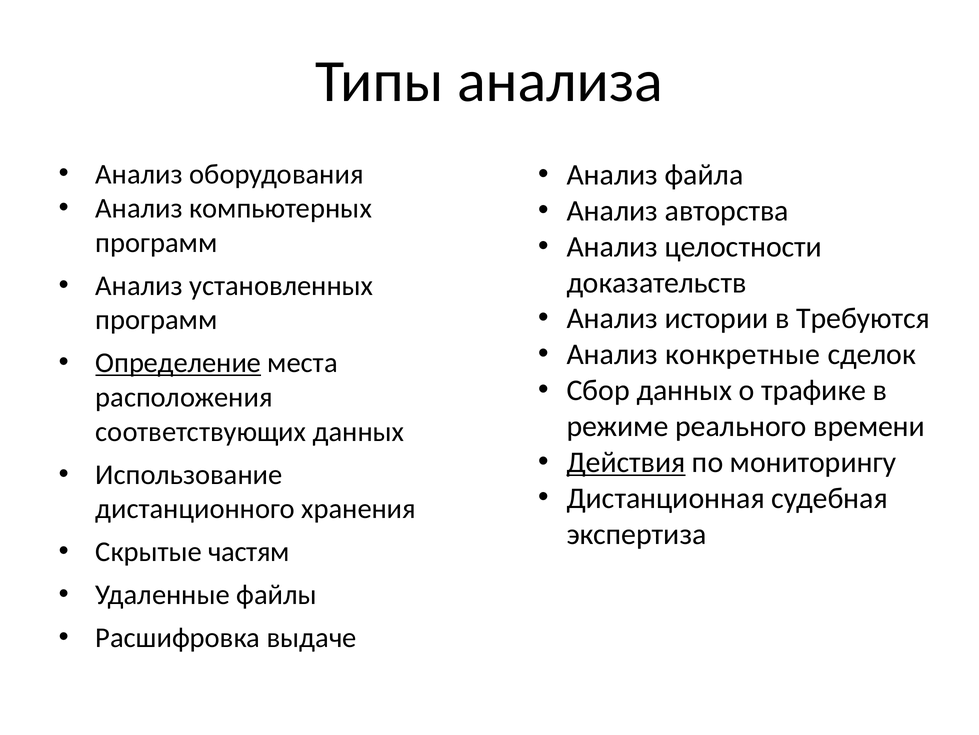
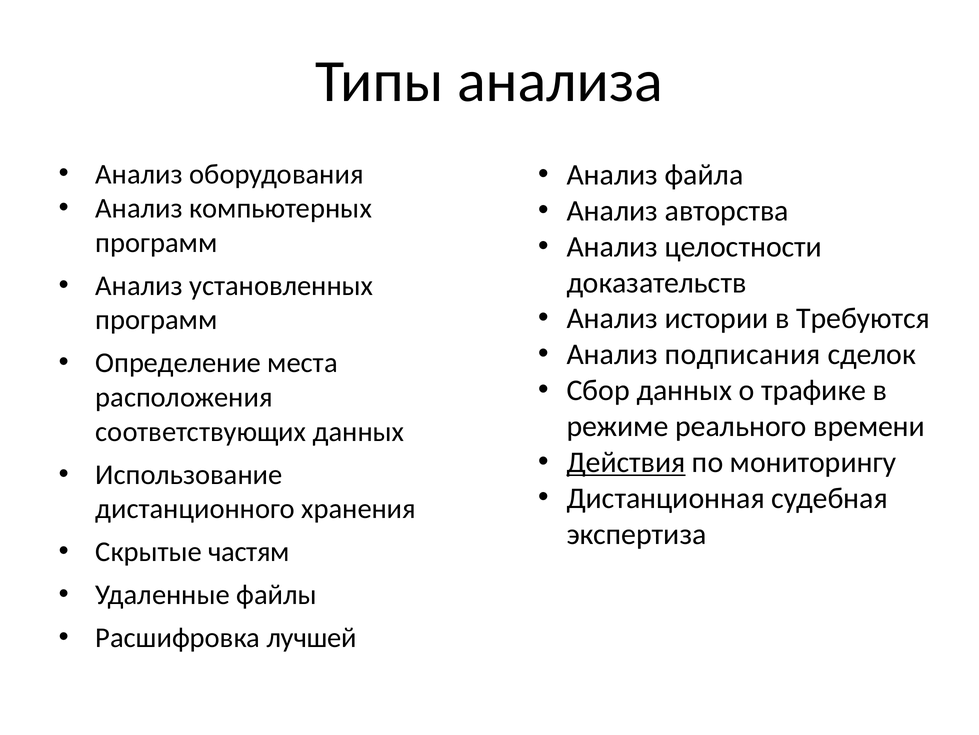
конкретные: конкретные -> подписания
Определение underline: present -> none
выдаче: выдаче -> лучшей
